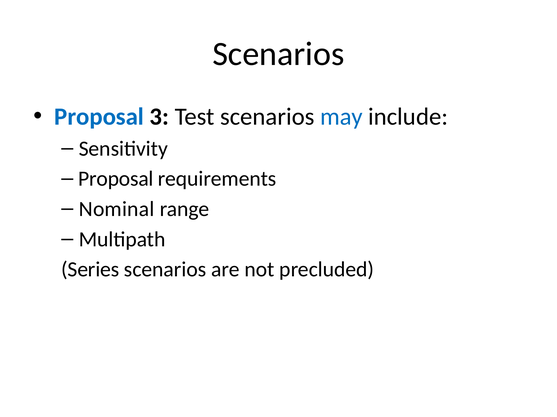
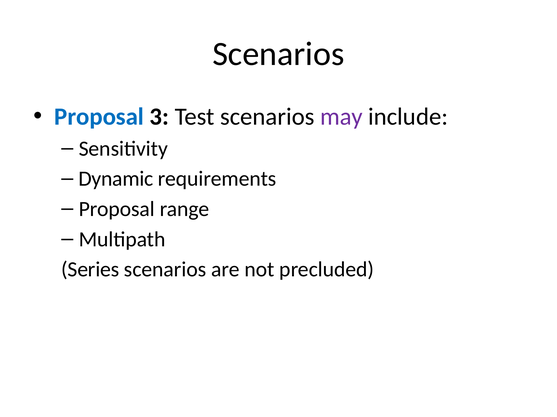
may colour: blue -> purple
Proposal at (116, 179): Proposal -> Dynamic
Nominal at (117, 209): Nominal -> Proposal
